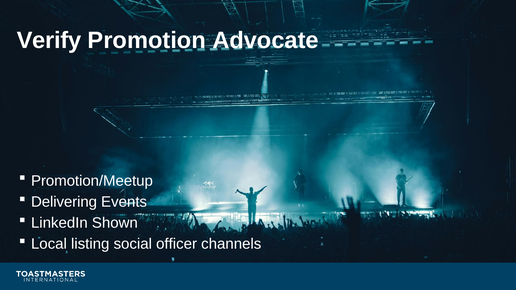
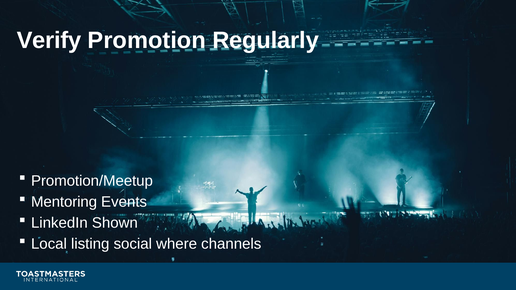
Advocate: Advocate -> Regularly
Delivering: Delivering -> Mentoring
officer: officer -> where
